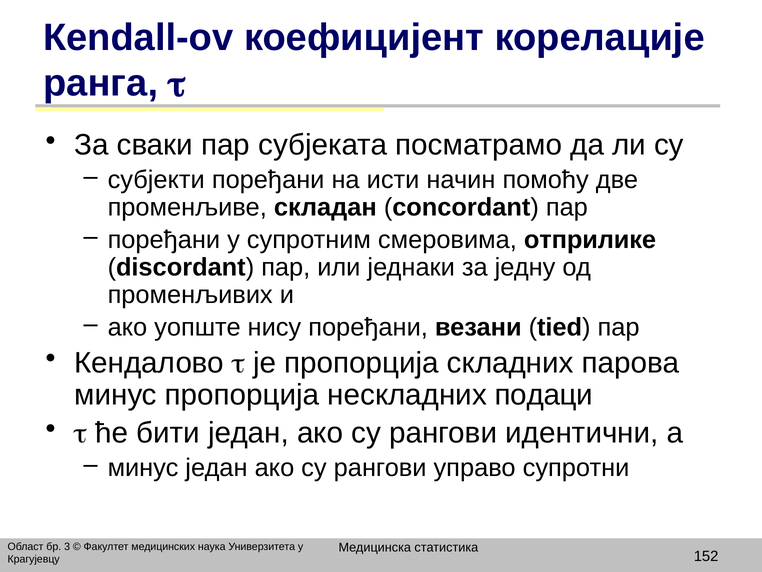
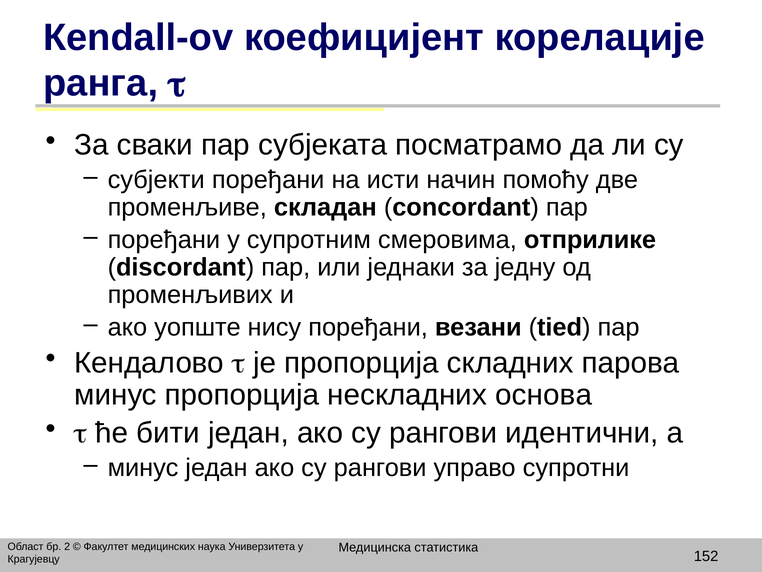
подаци: подаци -> основа
3: 3 -> 2
